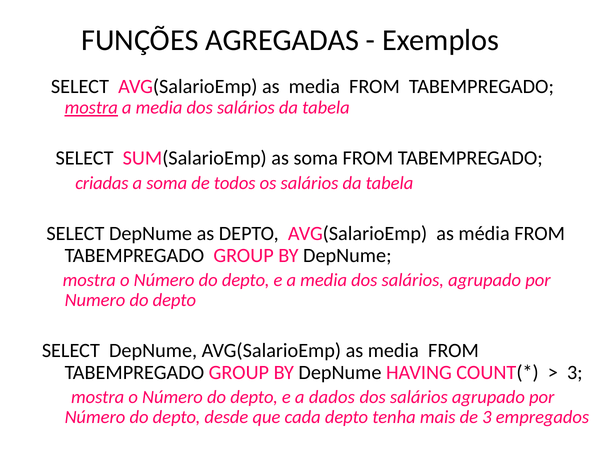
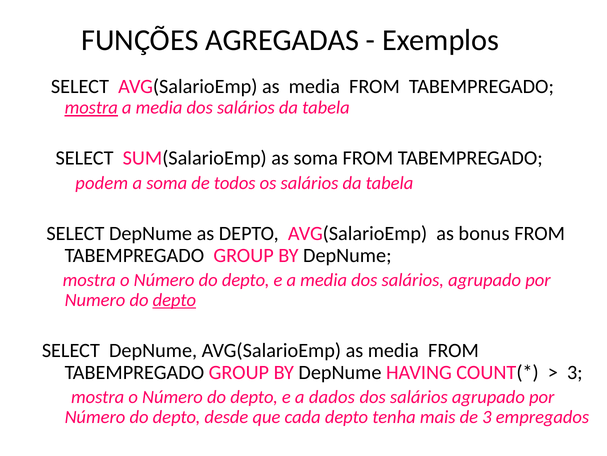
criadas: criadas -> podem
média: média -> bonus
depto at (174, 300) underline: none -> present
